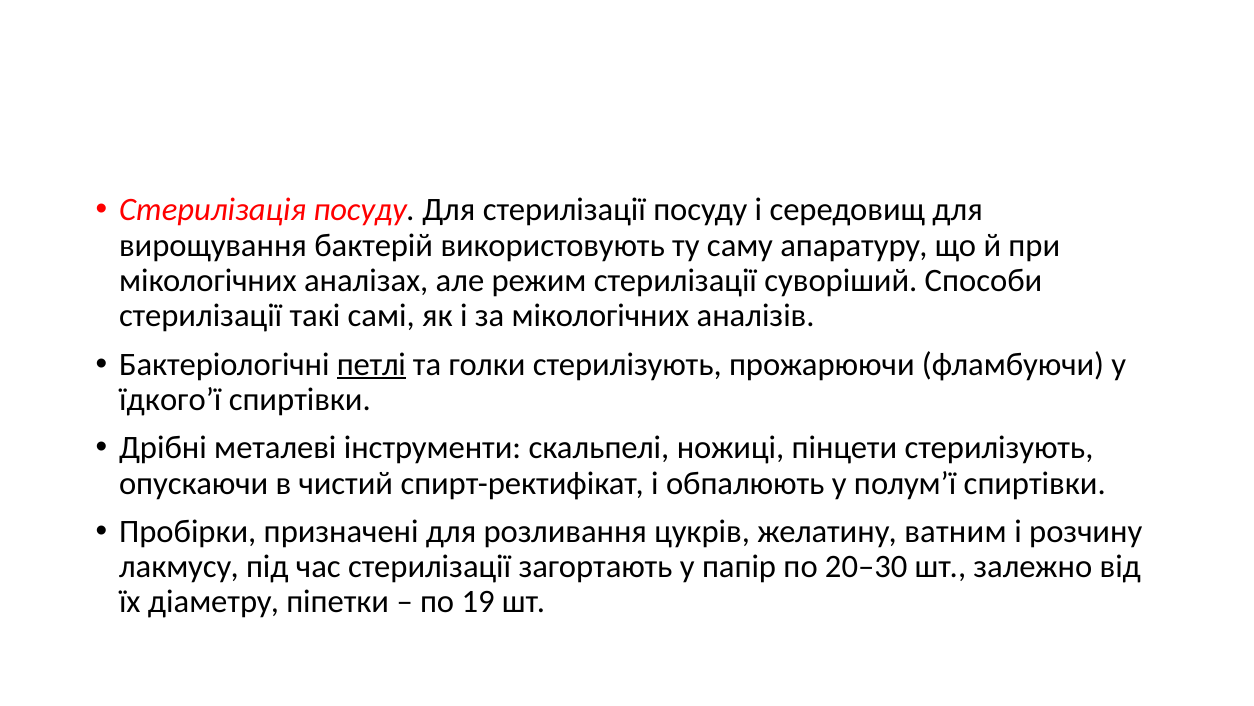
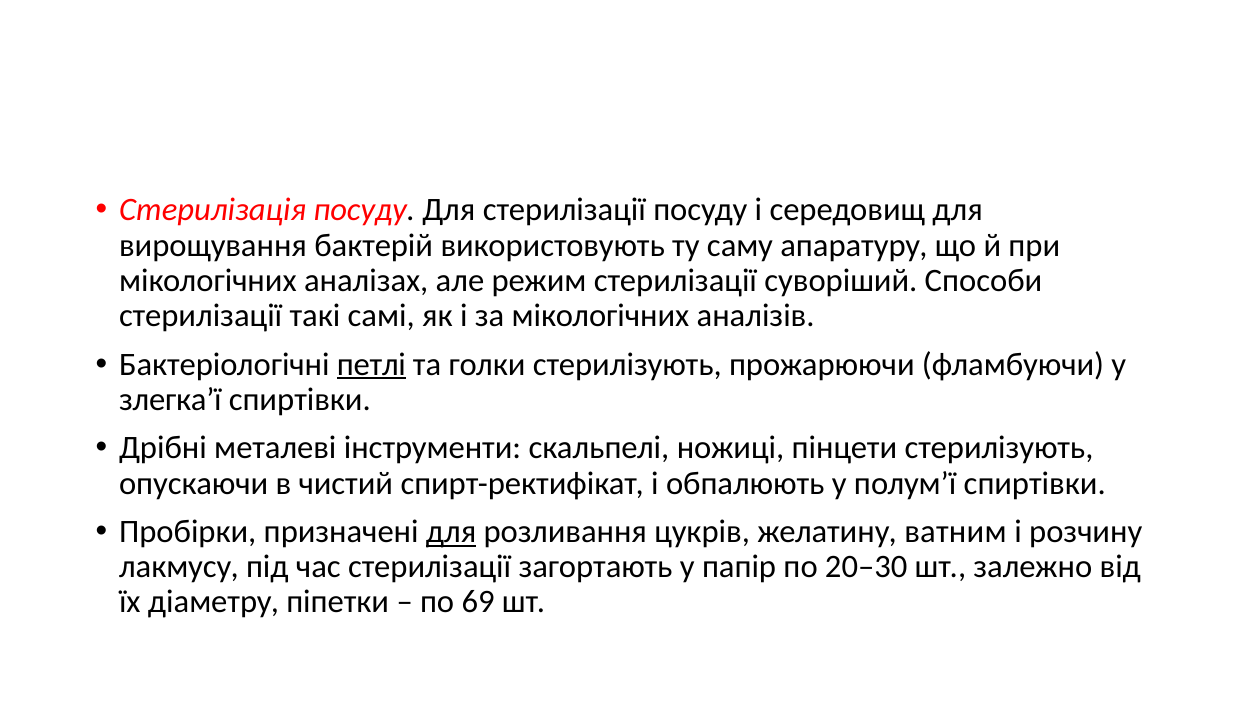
їдкого’ї: їдкого’ї -> злегка’ї
для at (451, 531) underline: none -> present
19: 19 -> 69
